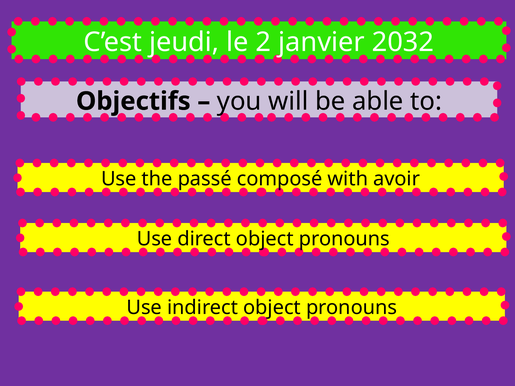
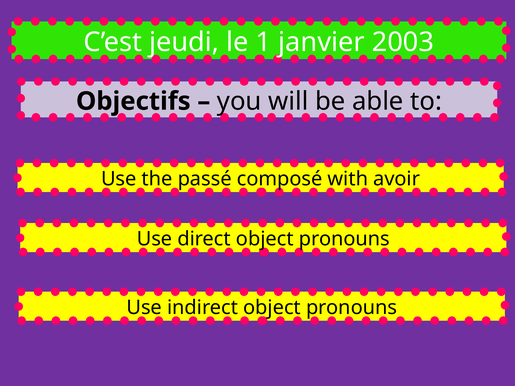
2: 2 -> 1
2032: 2032 -> 2003
